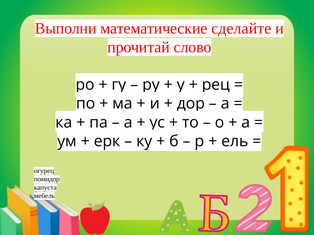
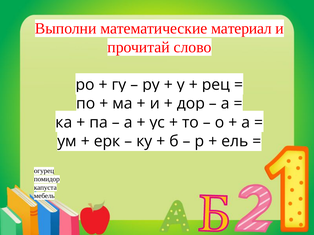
сделайте: сделайте -> материал
